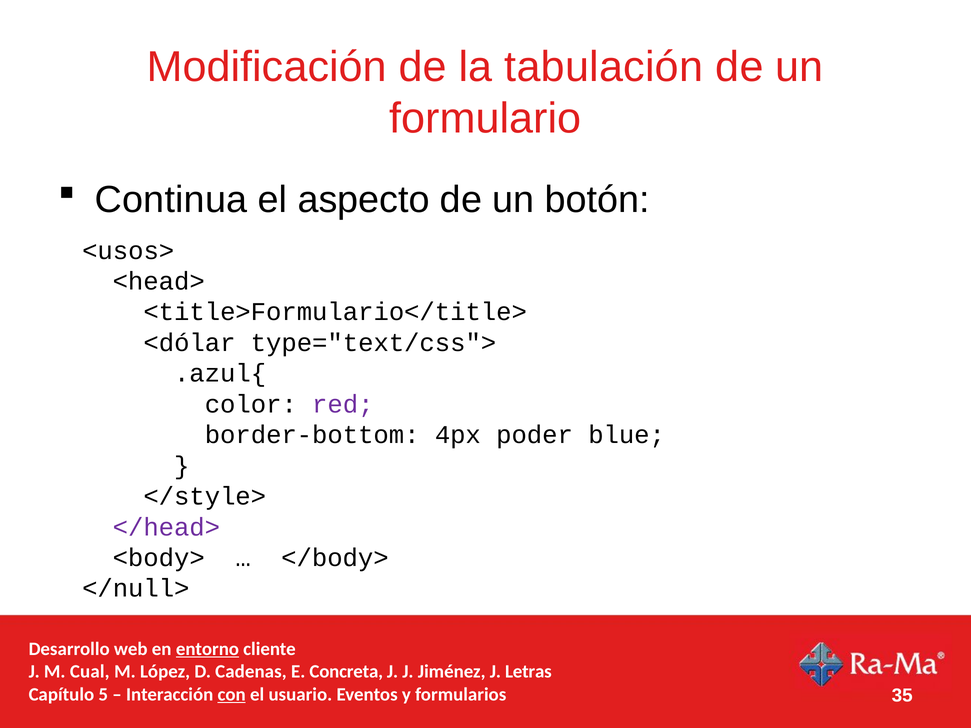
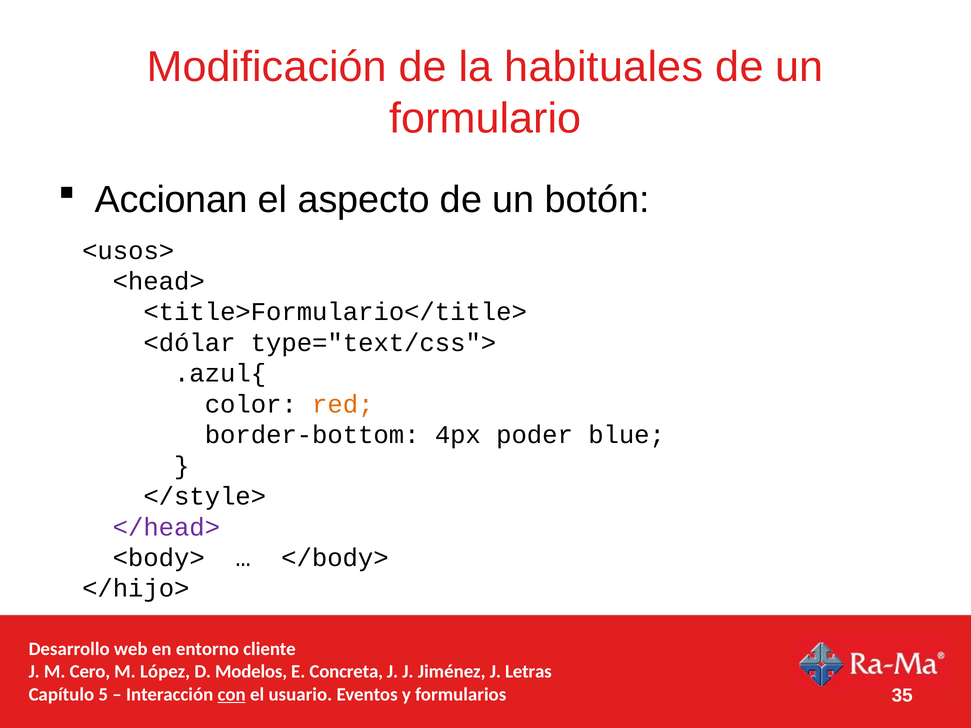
tabulación: tabulación -> habituales
Continua: Continua -> Accionan
red colour: purple -> orange
</null>: </null> -> </hijo>
entorno underline: present -> none
Cual: Cual -> Cero
Cadenas: Cadenas -> Modelos
